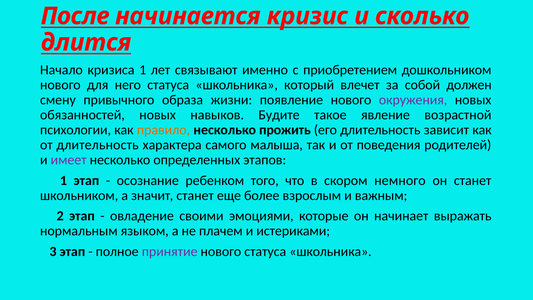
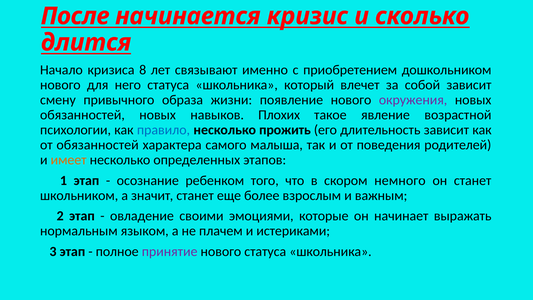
кризиса 1: 1 -> 8
собой должен: должен -> зависит
Будите: Будите -> Плохих
правило colour: orange -> blue
от длительность: длительность -> обязанностей
имеет colour: purple -> orange
